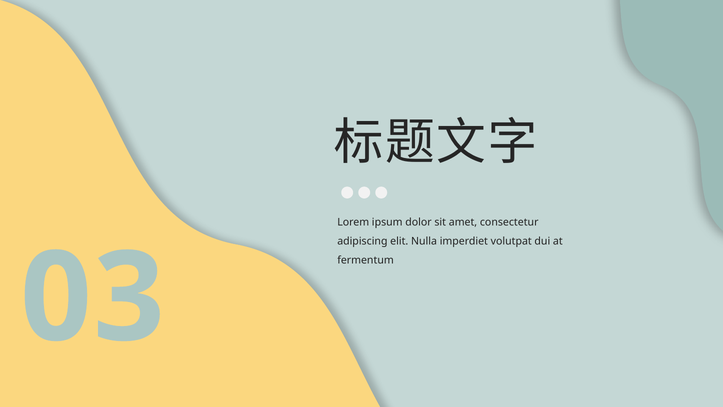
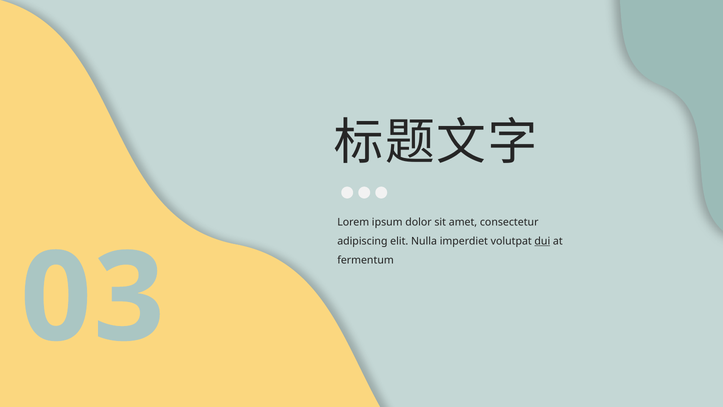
dui underline: none -> present
